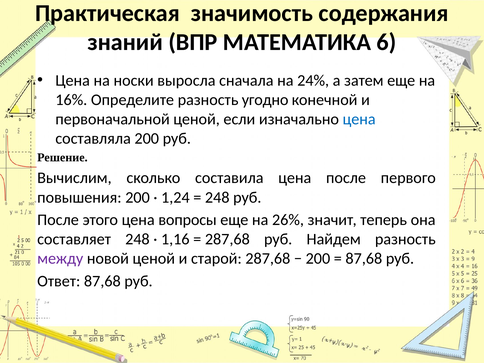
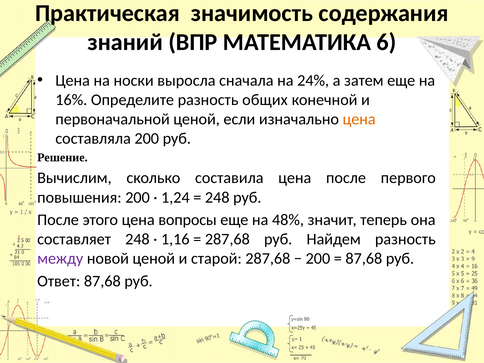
угодно: угодно -> общих
цена at (359, 119) colour: blue -> orange
26%: 26% -> 48%
